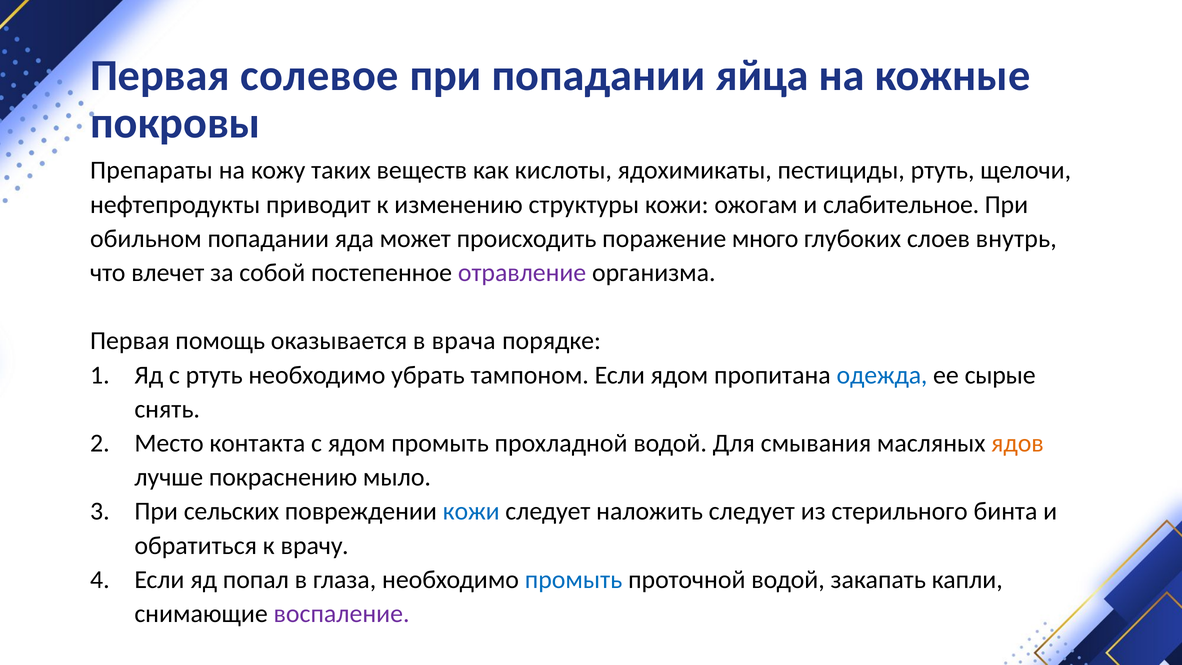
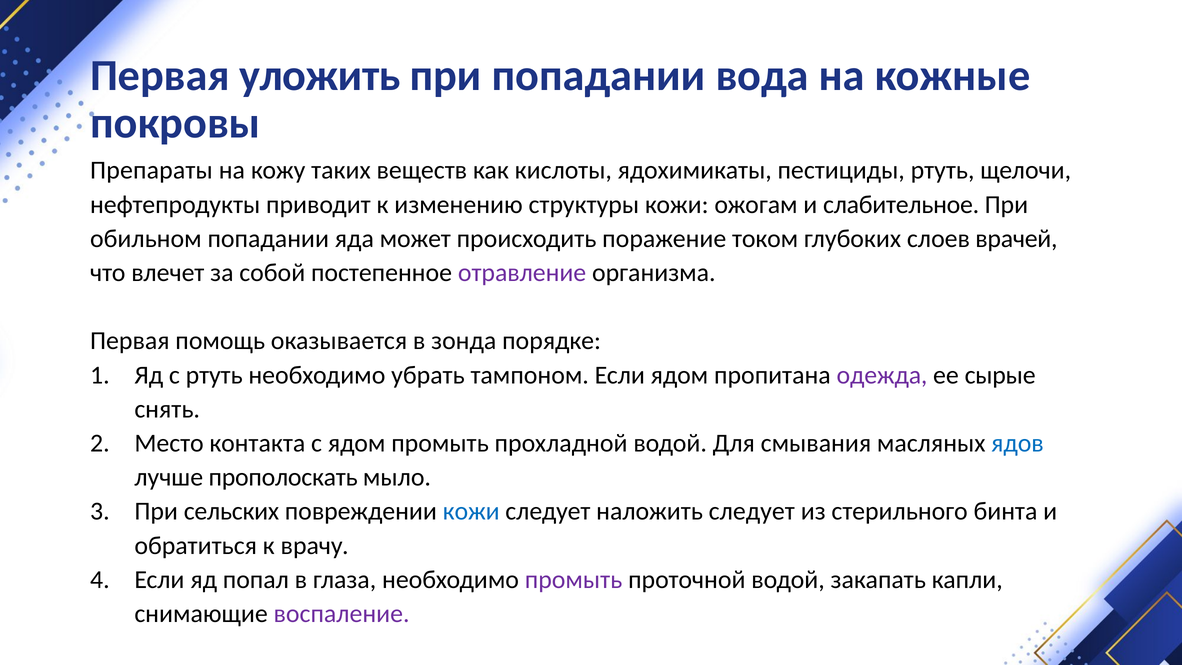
солевое: солевое -> уложить
яйца: яйца -> вода
много: много -> током
внутрь: внутрь -> врачей
врача: врача -> зонда
одежда colour: blue -> purple
ядов colour: orange -> blue
покраснению: покраснению -> прополоскать
промыть at (574, 580) colour: blue -> purple
